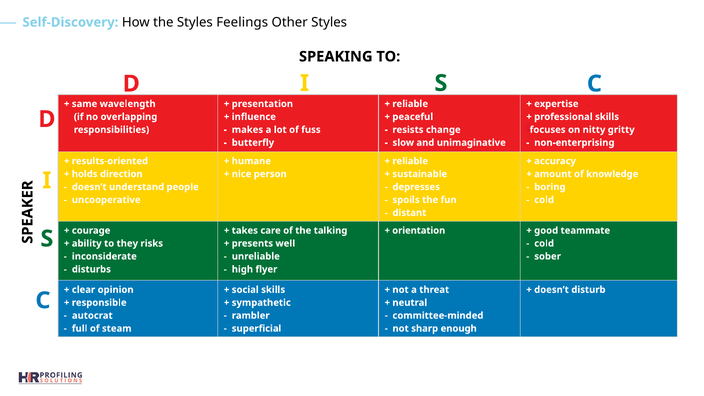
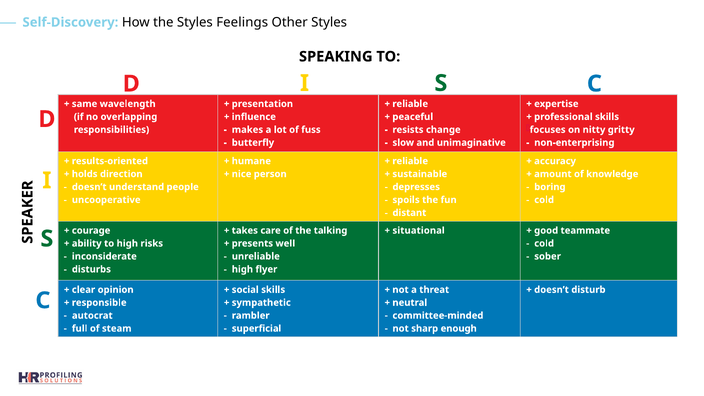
orientation: orientation -> situational
to they: they -> high
